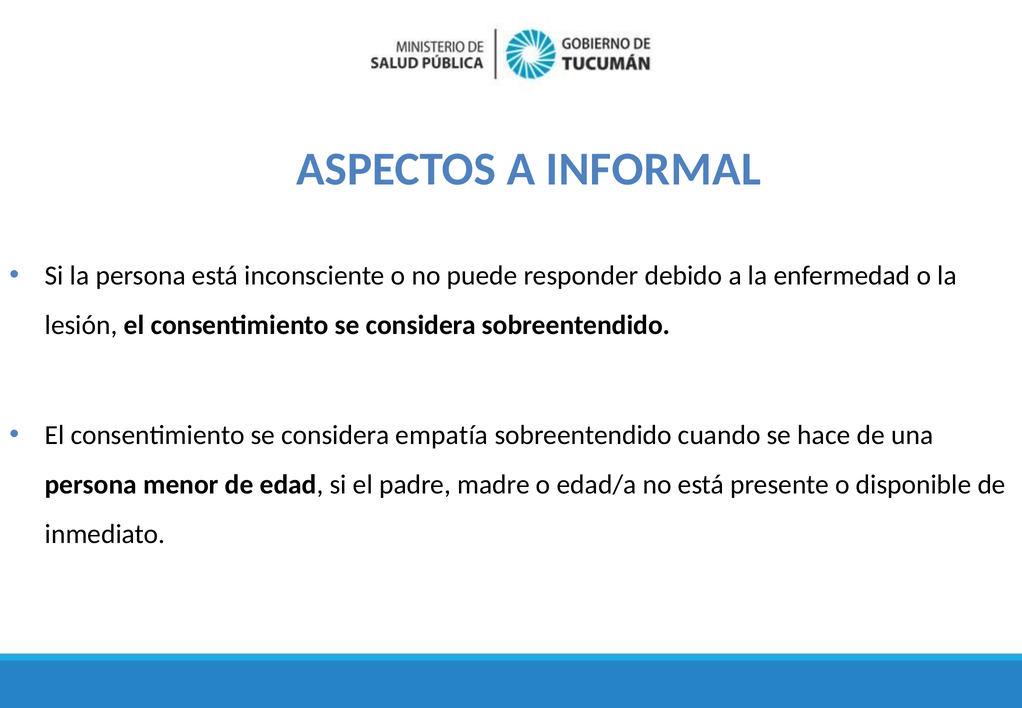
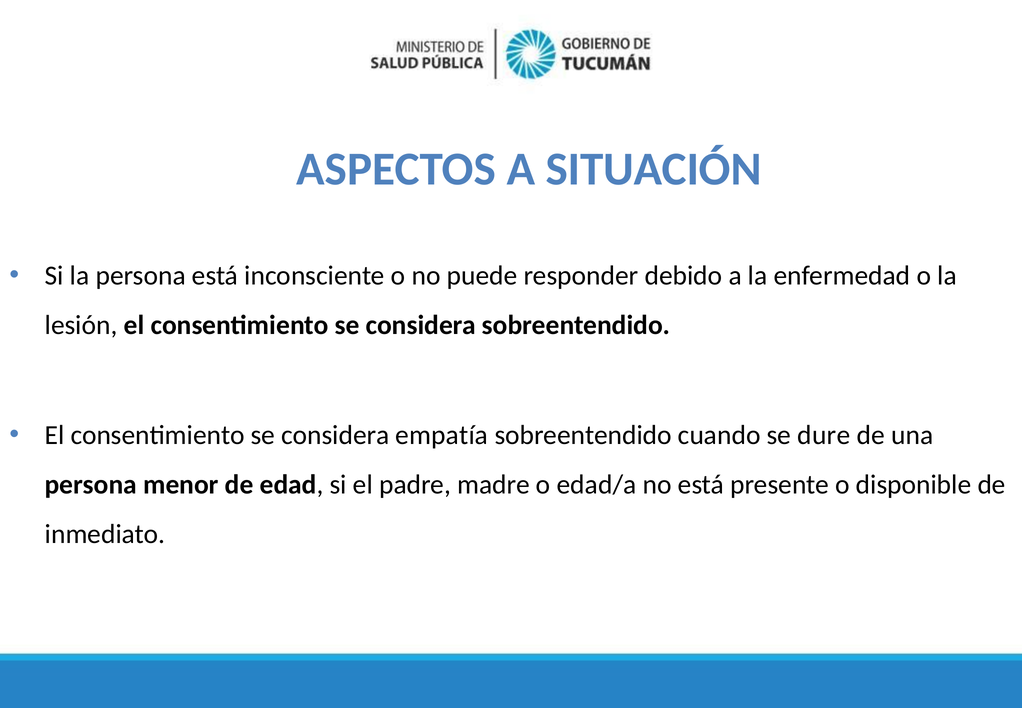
INFORMAL: INFORMAL -> SITUACIÓN
hace: hace -> dure
